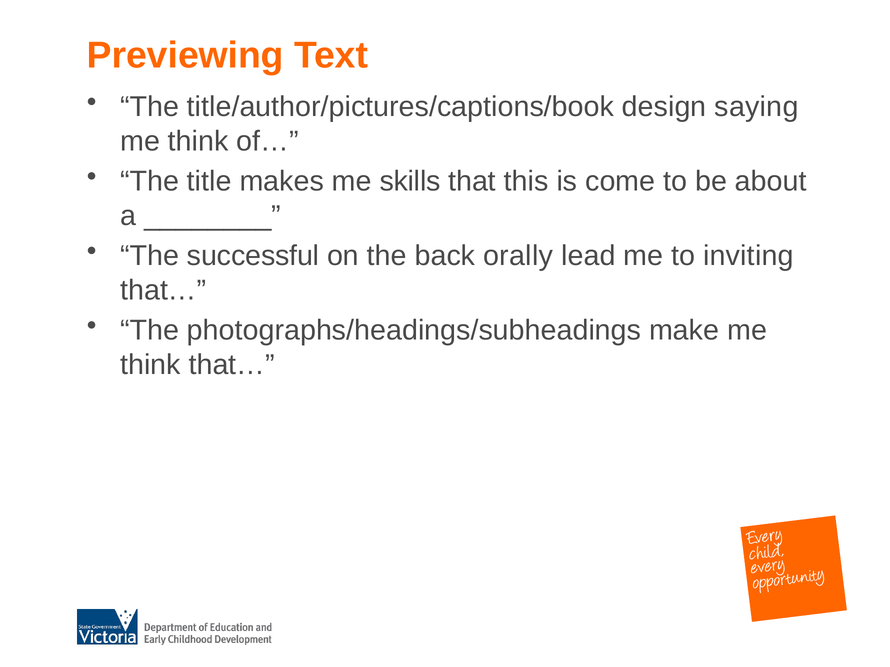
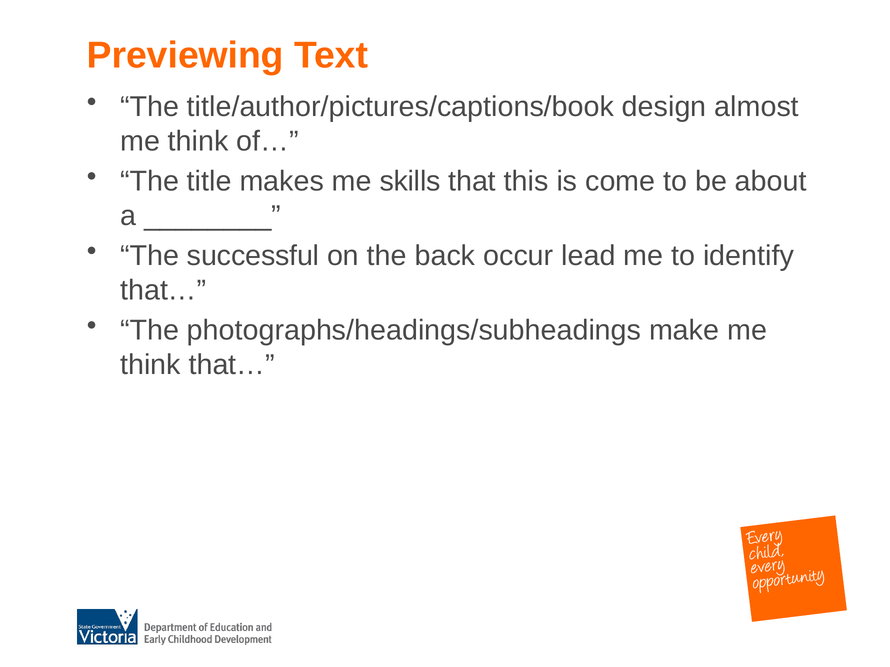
saying: saying -> almost
orally: orally -> occur
inviting: inviting -> identify
